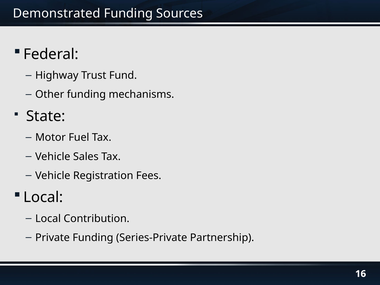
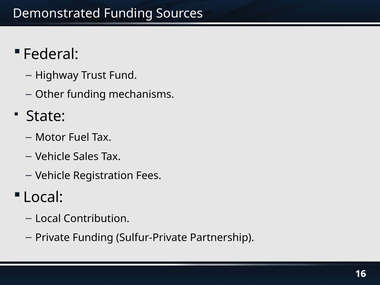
Series-Private: Series-Private -> Sulfur-Private
